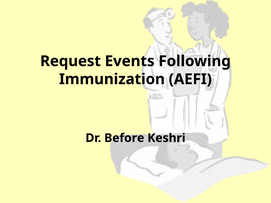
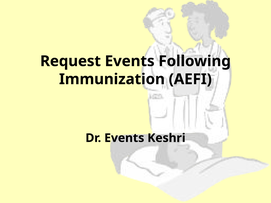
Dr Before: Before -> Events
